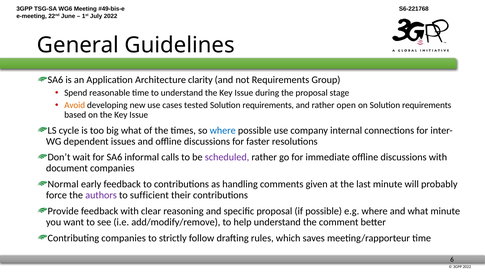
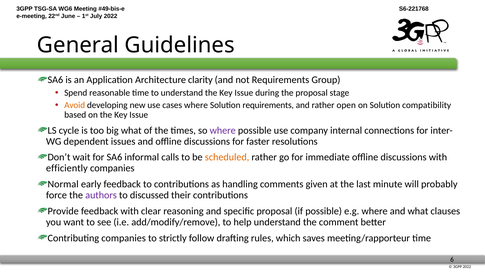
cases tested: tested -> where
on Solution requirements: requirements -> compatibility
where at (223, 130) colour: blue -> purple
scheduled colour: purple -> orange
document: document -> efficiently
sufficient: sufficient -> discussed
what minute: minute -> clauses
